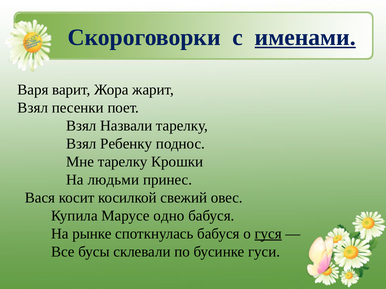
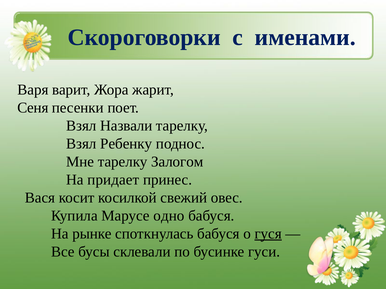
именами underline: present -> none
Взял at (33, 108): Взял -> Сеня
Крошки: Крошки -> Залогом
людьми: людьми -> придает
